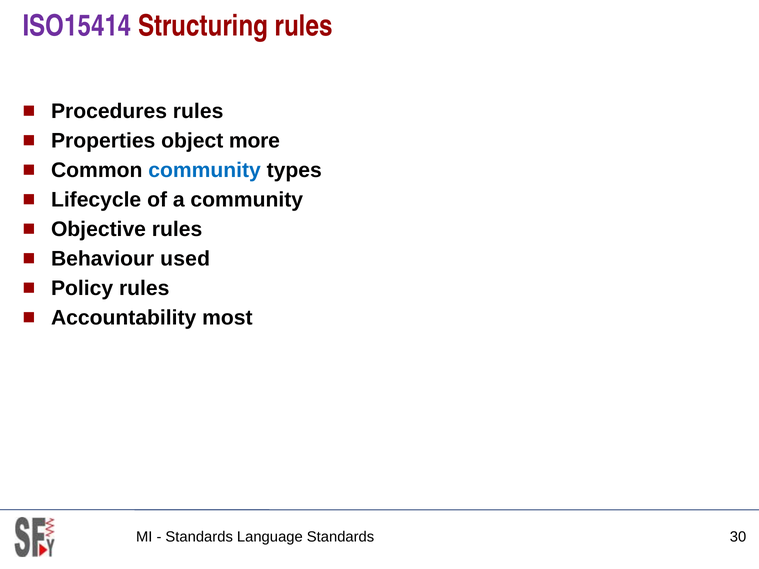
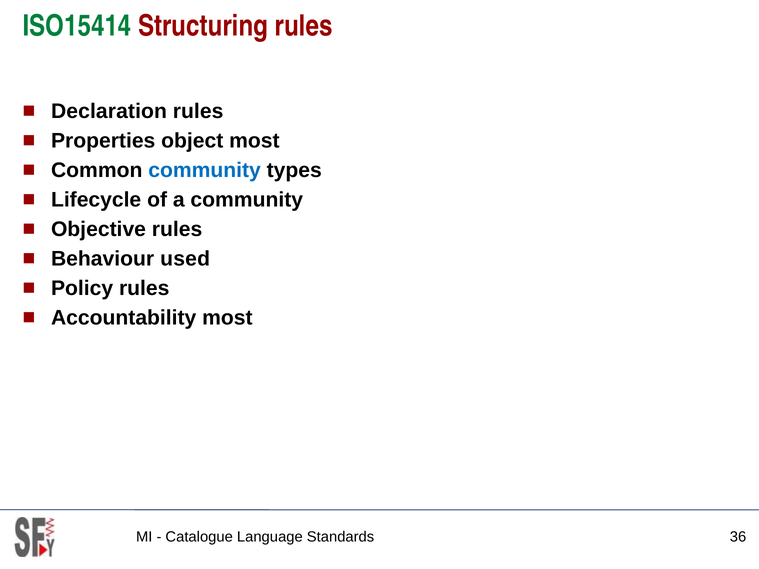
ISO15414 colour: purple -> green
Procedures: Procedures -> Declaration
object more: more -> most
Standards at (199, 537): Standards -> Catalogue
30: 30 -> 36
